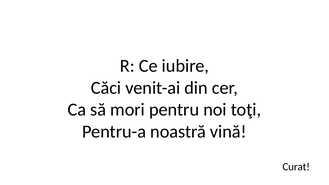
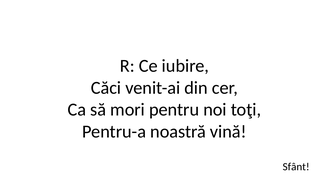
Curat: Curat -> Sfânt
